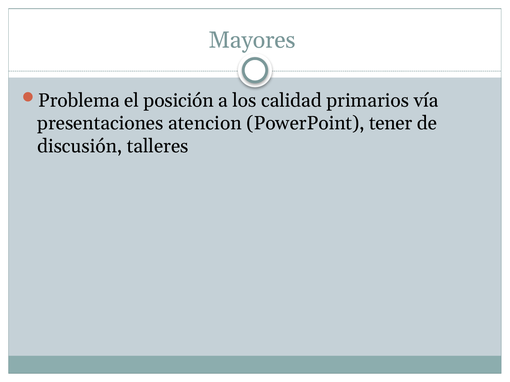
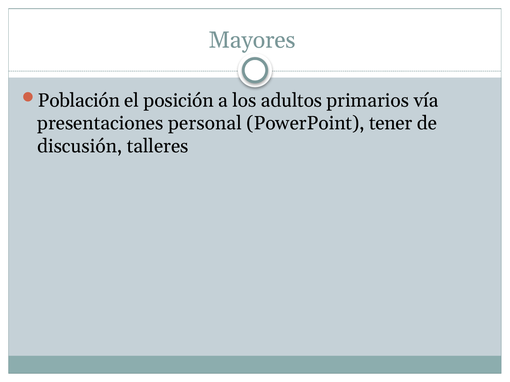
Problema: Problema -> Población
calidad: calidad -> adultos
atencion: atencion -> personal
